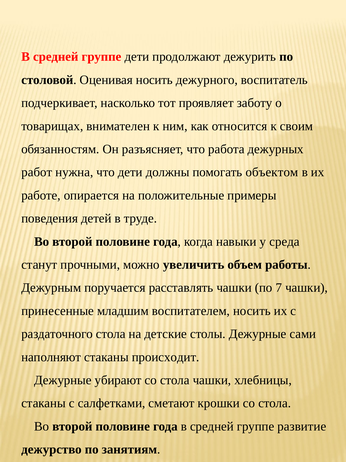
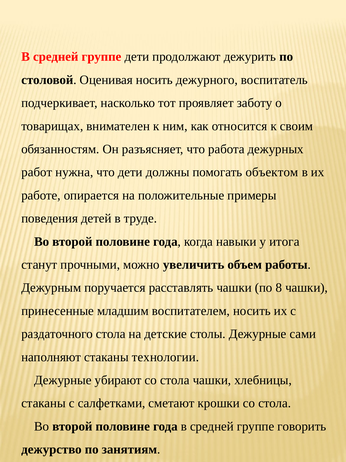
среда: среда -> итога
7: 7 -> 8
происходит: происходит -> технологии
развитие: развитие -> говорить
